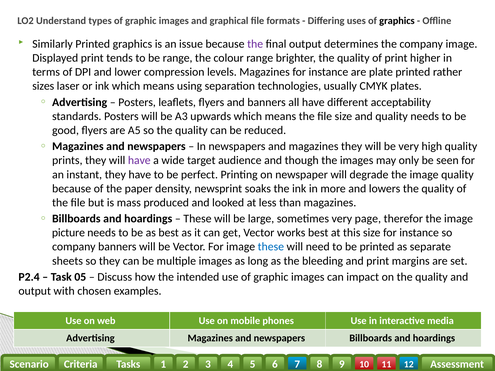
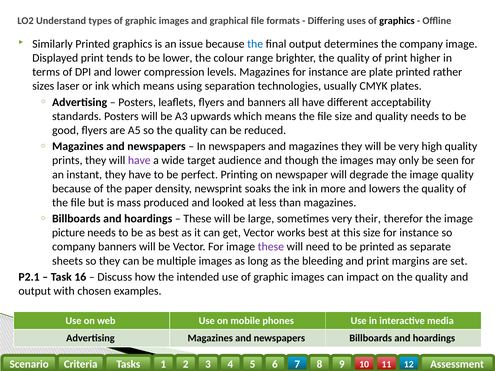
the at (255, 44) colour: purple -> blue
be range: range -> lower
page: page -> their
these at (271, 247) colour: blue -> purple
P2.4: P2.4 -> P2.1
05: 05 -> 16
